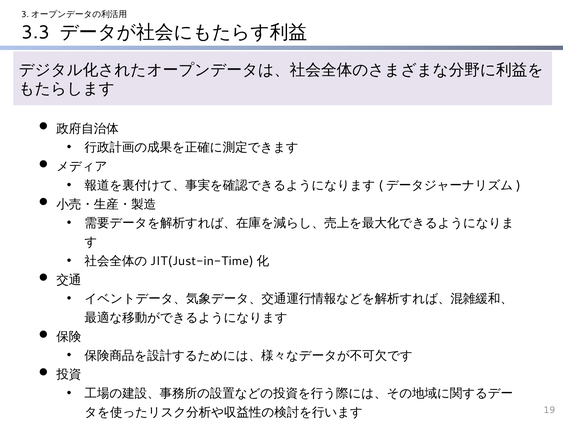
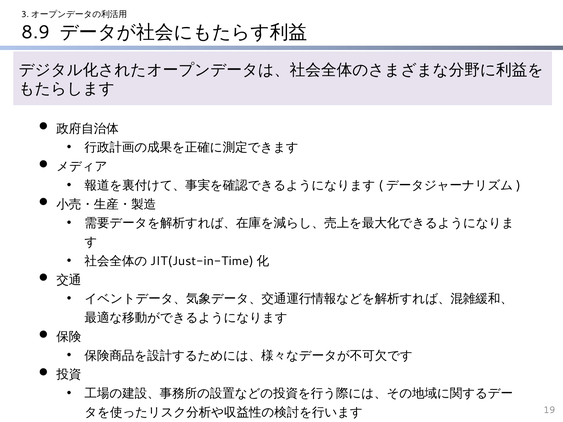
3.3: 3.3 -> 8.9
